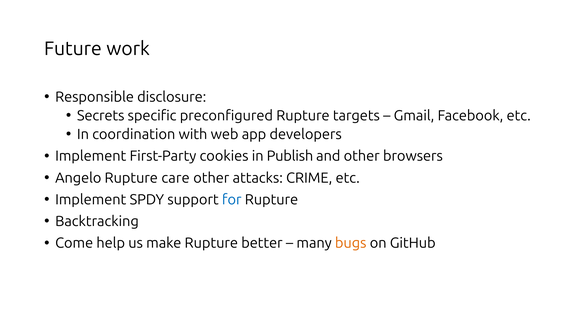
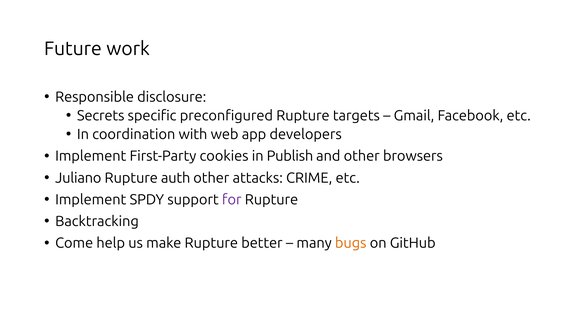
Angelo: Angelo -> Juliano
care: care -> auth
for colour: blue -> purple
